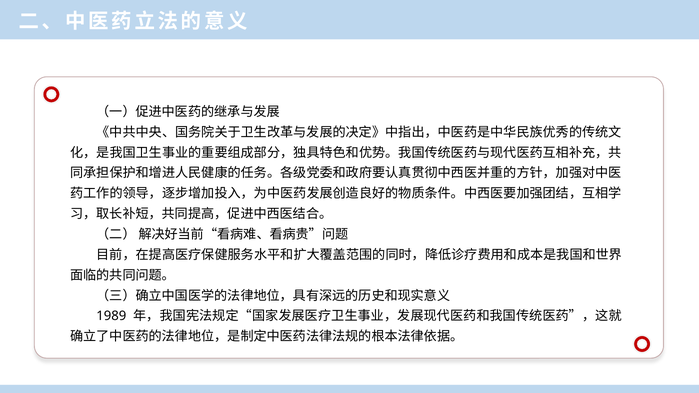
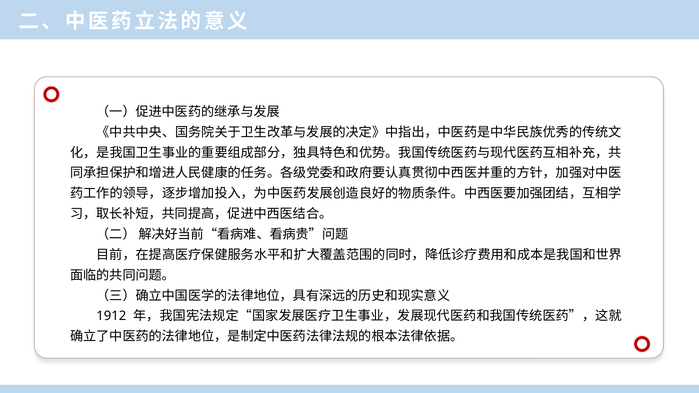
1989: 1989 -> 1912
